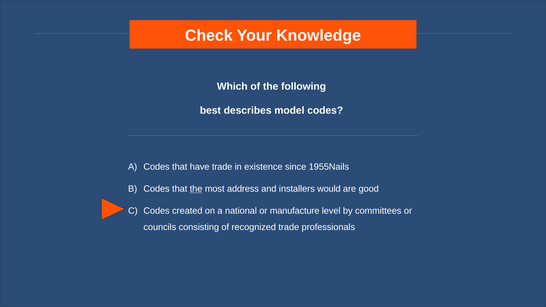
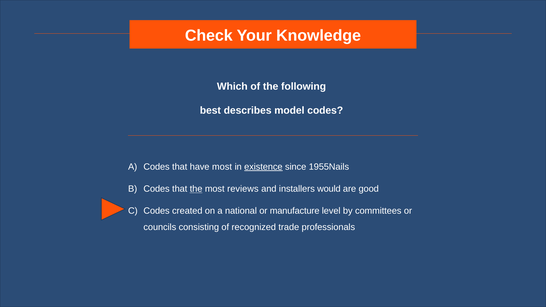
have trade: trade -> most
existence underline: none -> present
address: address -> reviews
